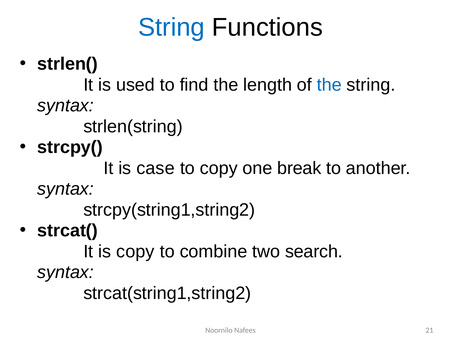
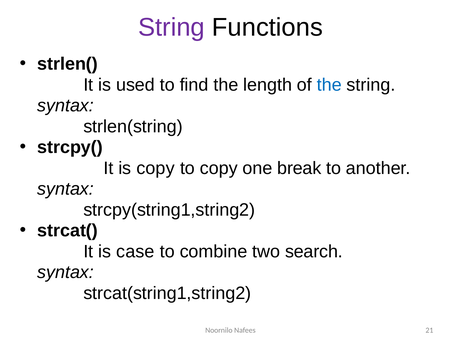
String at (171, 28) colour: blue -> purple
is case: case -> copy
is copy: copy -> case
